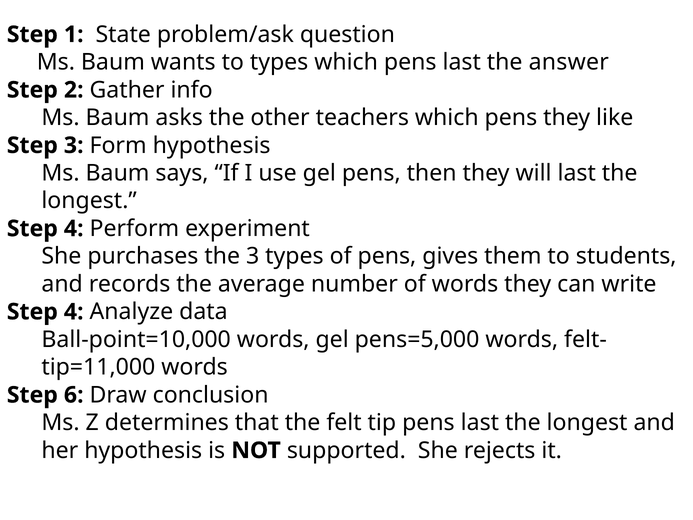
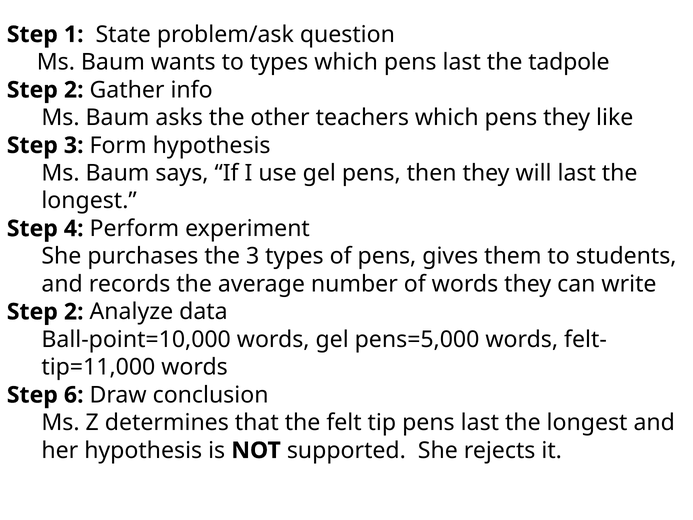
answer: answer -> tadpole
4 at (74, 312): 4 -> 2
